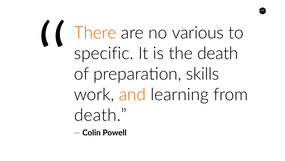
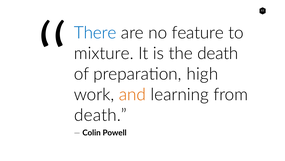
There colour: orange -> blue
various: various -> feature
specific: specific -> mixture
skills: skills -> high
